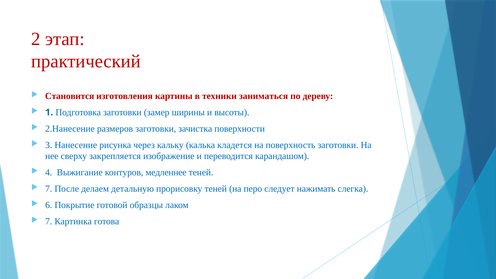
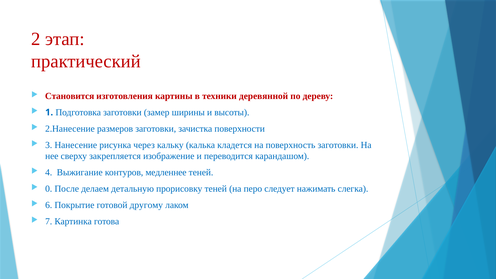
заниматься: заниматься -> деревянной
7 at (49, 189): 7 -> 0
образцы: образцы -> другому
